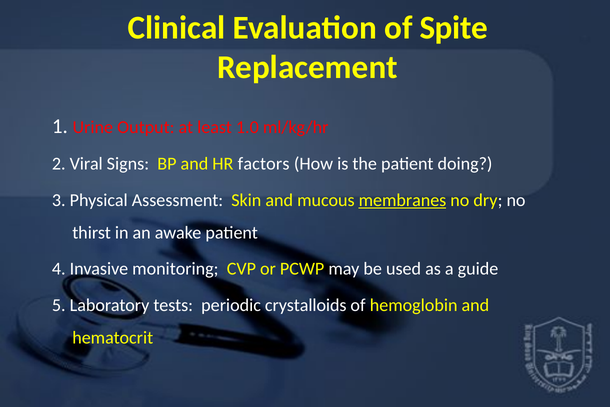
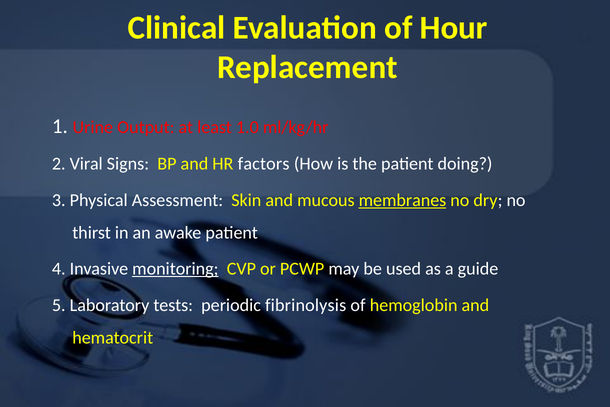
Spite: Spite -> Hour
monitoring underline: none -> present
crystalloids: crystalloids -> fibrinolysis
